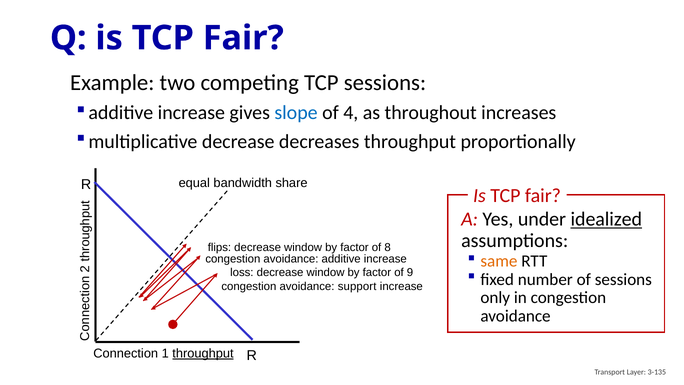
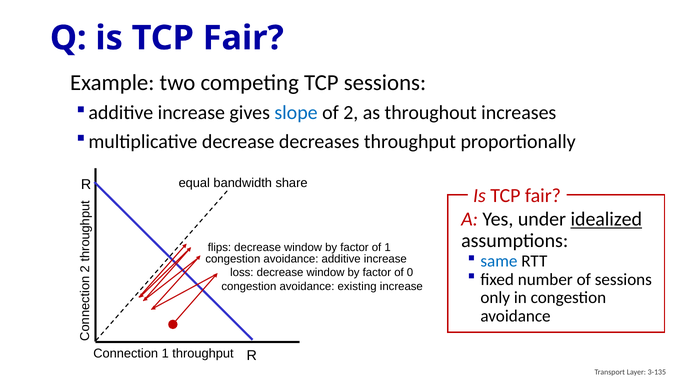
of 4: 4 -> 2
of 8: 8 -> 1
same colour: orange -> blue
9: 9 -> 0
support: support -> existing
throughput at (203, 353) underline: present -> none
